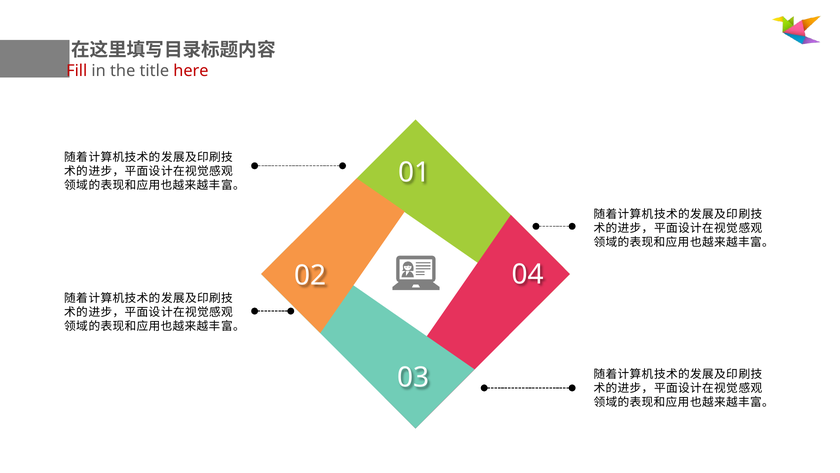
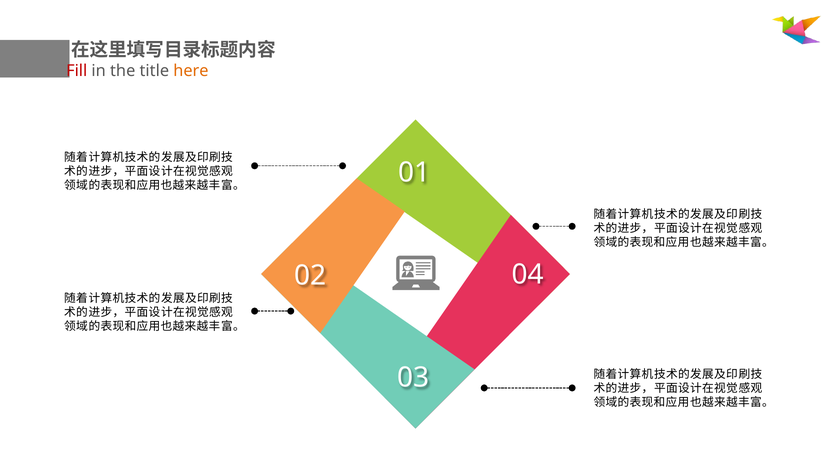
here colour: red -> orange
